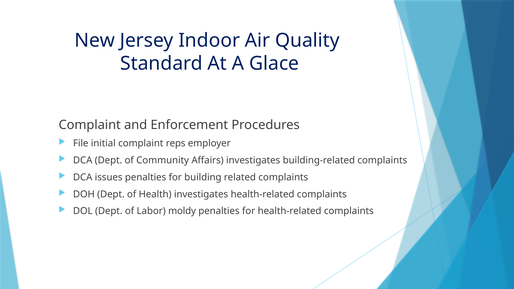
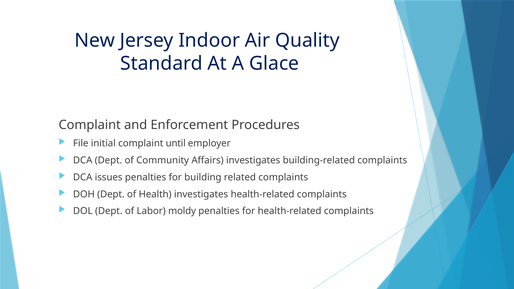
reps: reps -> until
